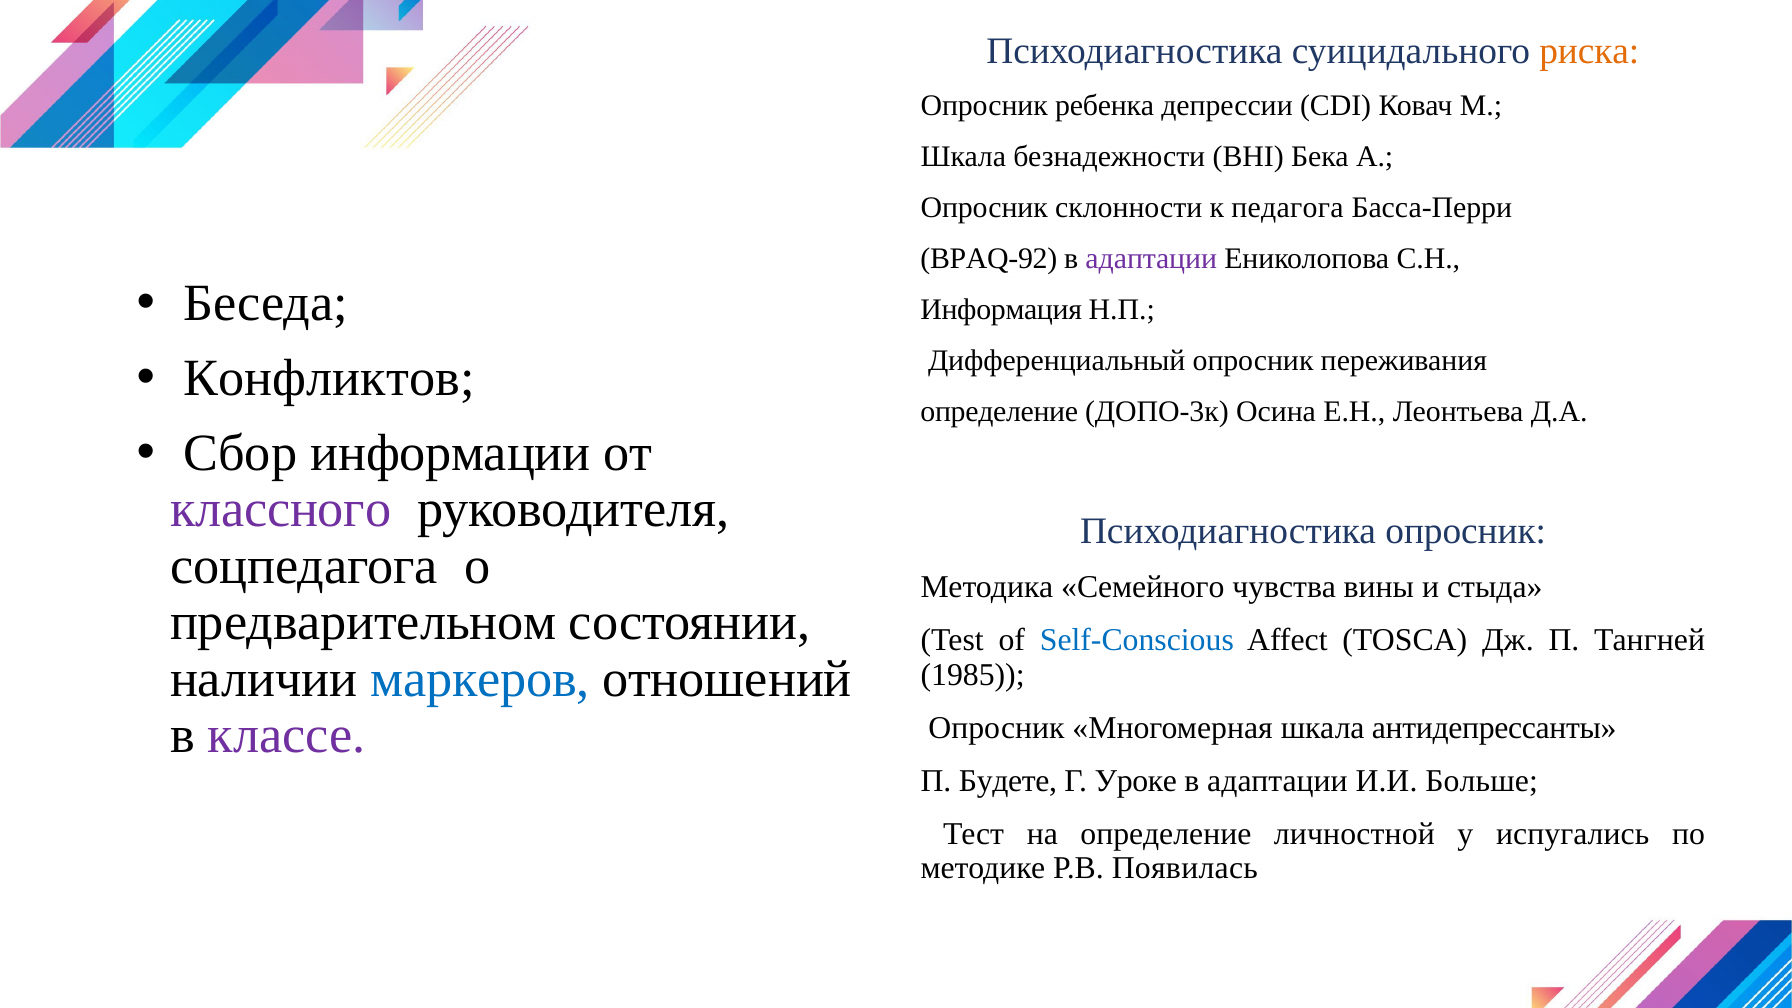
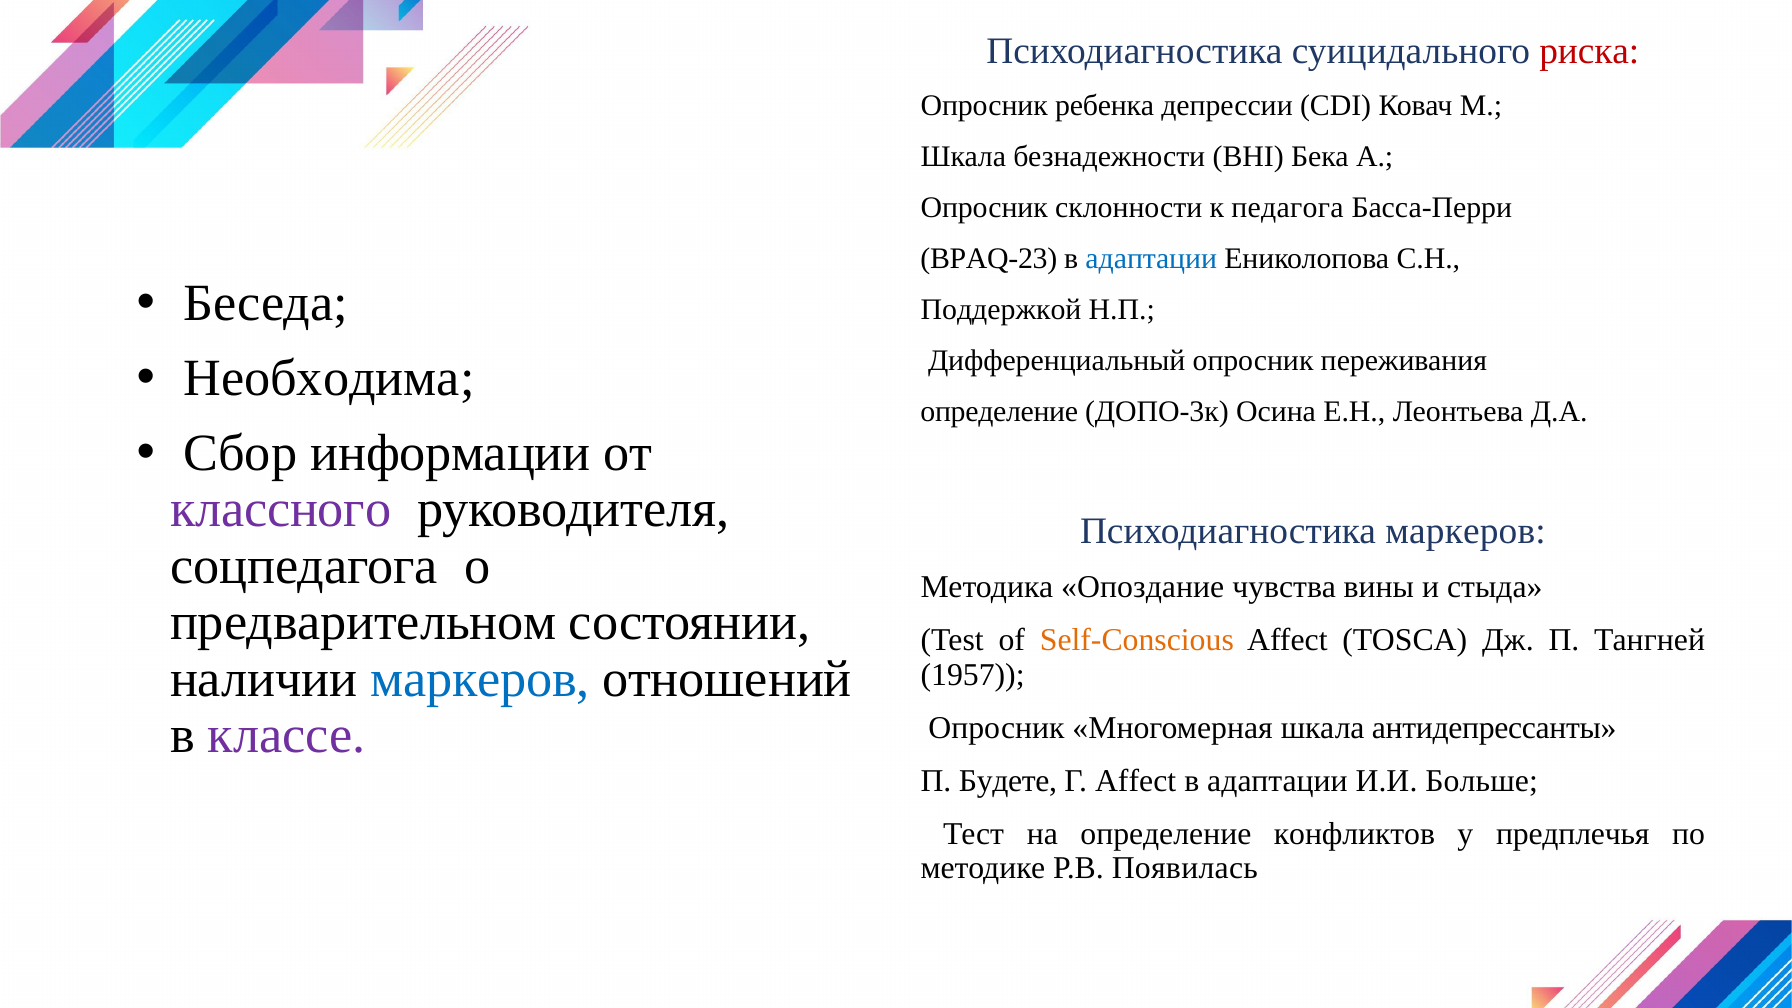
риска colour: orange -> red
BPAQ-92: BPAQ-92 -> BPAQ-23
адаптации at (1151, 259) colour: purple -> blue
Информация: Информация -> Поддержкой
Конфликтов: Конфликтов -> Необходима
Психодиагностика опросник: опросник -> маркеров
Семейного: Семейного -> Опоздание
Self-Conscious colour: blue -> orange
1985: 1985 -> 1957
Г Уроке: Уроке -> Affect
личностной: личностной -> конфликтов
испугались: испугались -> предплечья
